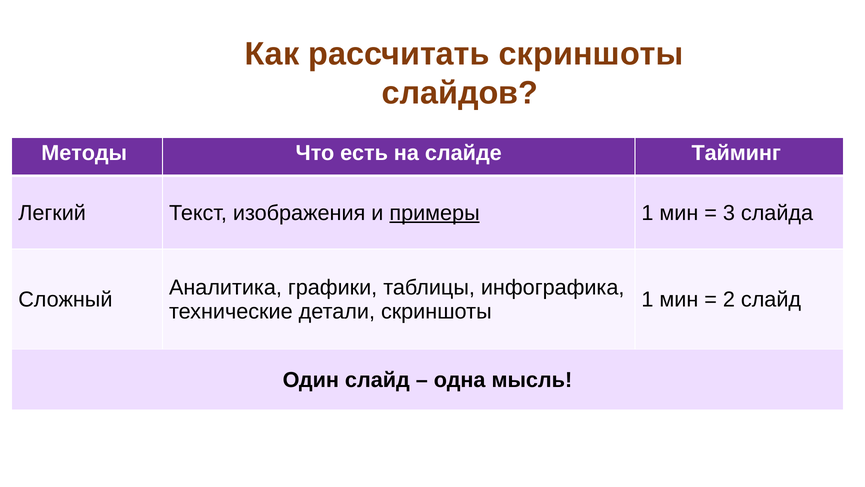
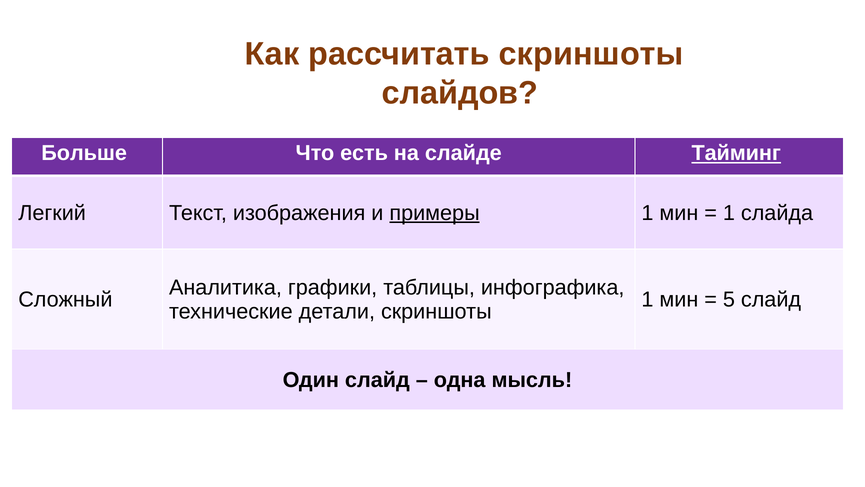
Методы: Методы -> Больше
Тайминг underline: none -> present
3 at (729, 213): 3 -> 1
2: 2 -> 5
